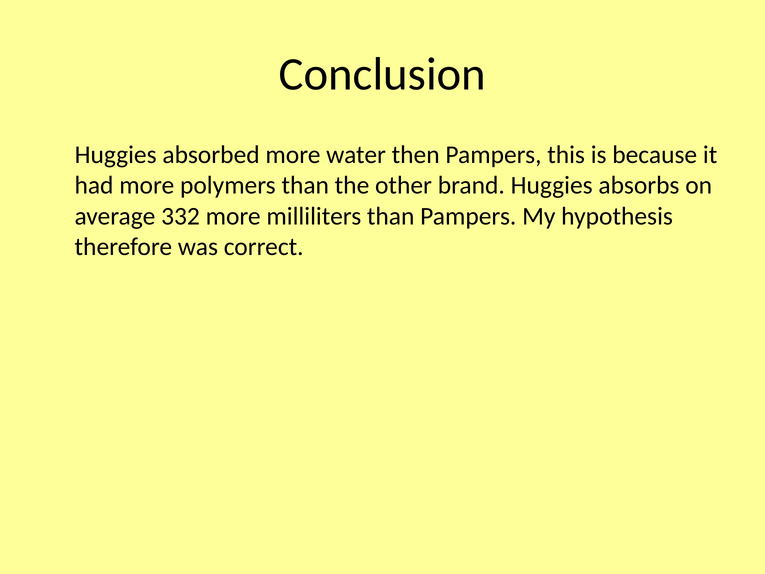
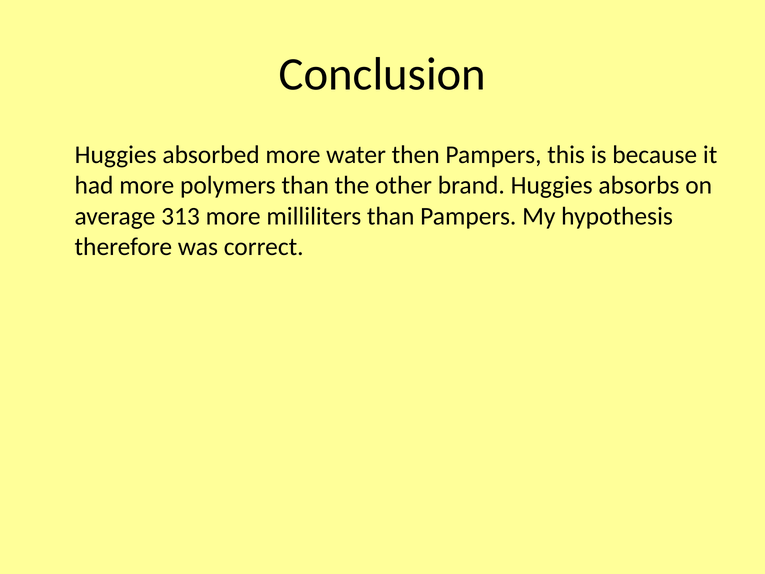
332: 332 -> 313
